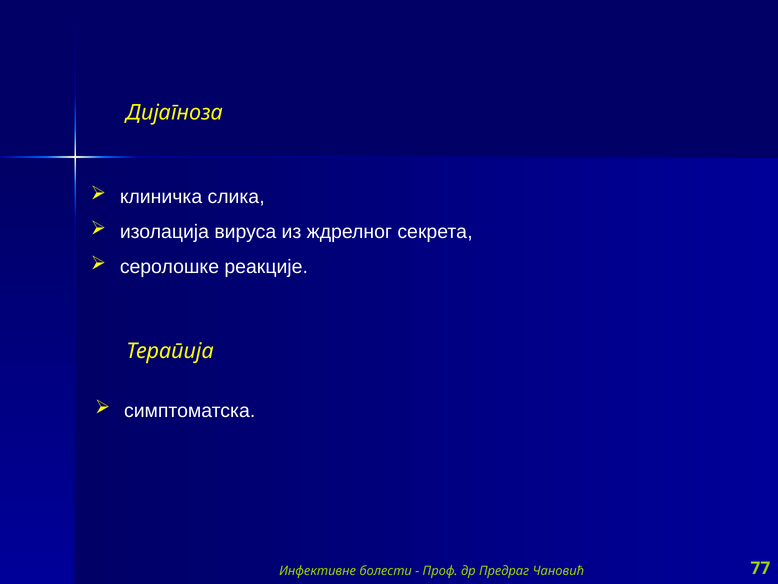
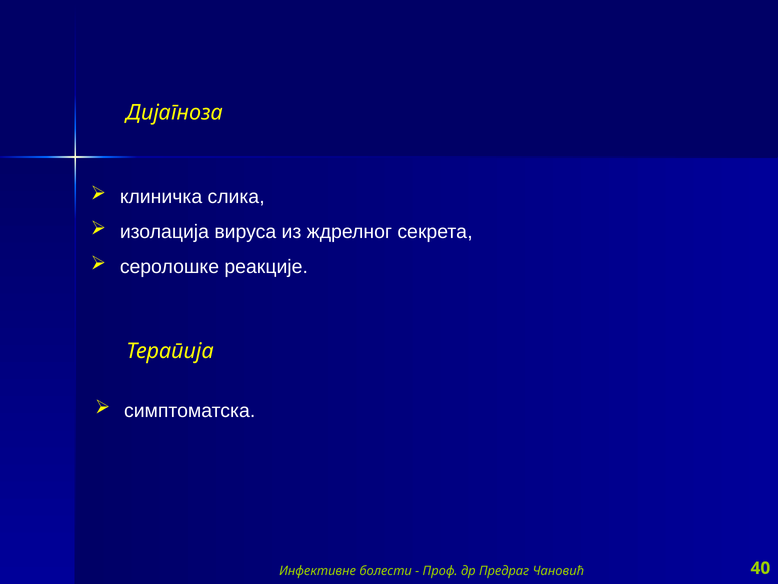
77: 77 -> 40
